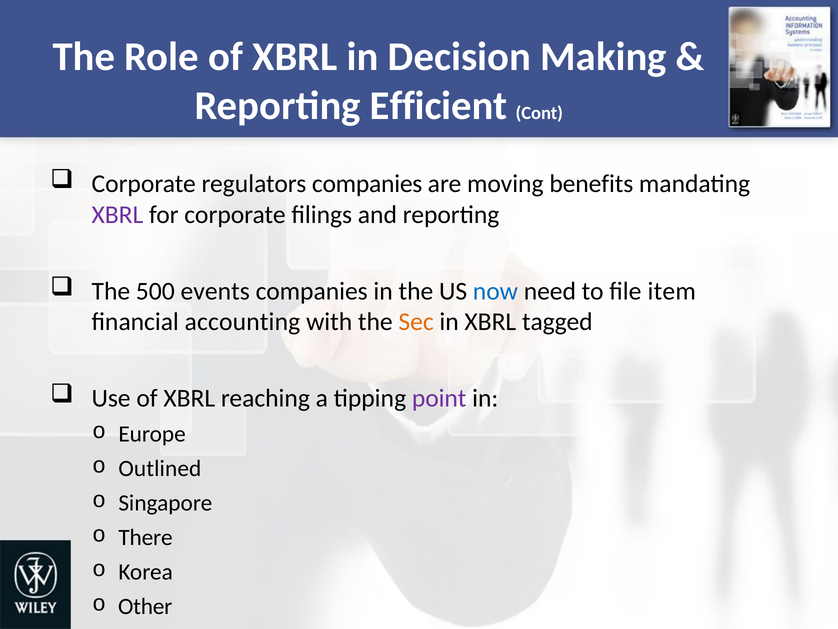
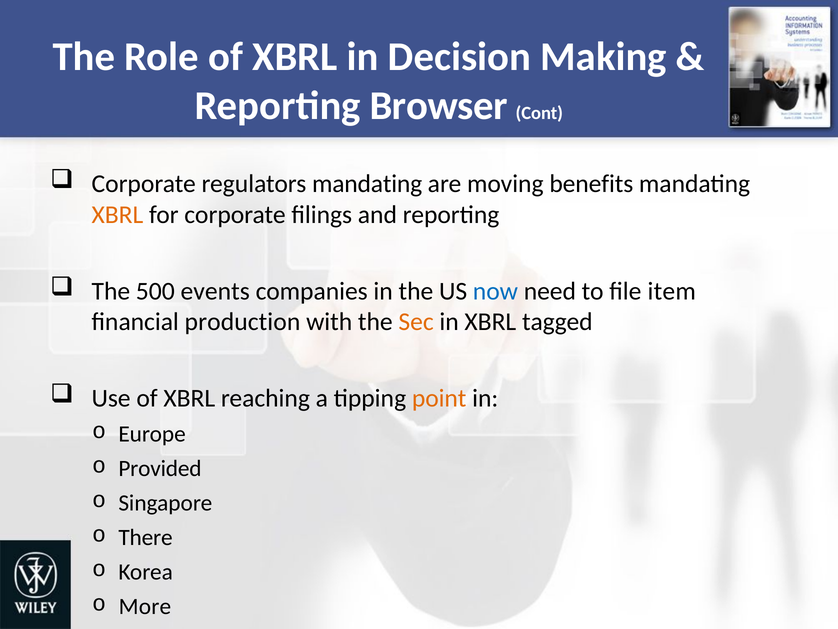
Efficient: Efficient -> Browser
regulators companies: companies -> mandating
XBRL at (117, 215) colour: purple -> orange
accounting: accounting -> production
point colour: purple -> orange
Outlined: Outlined -> Provided
Other: Other -> More
